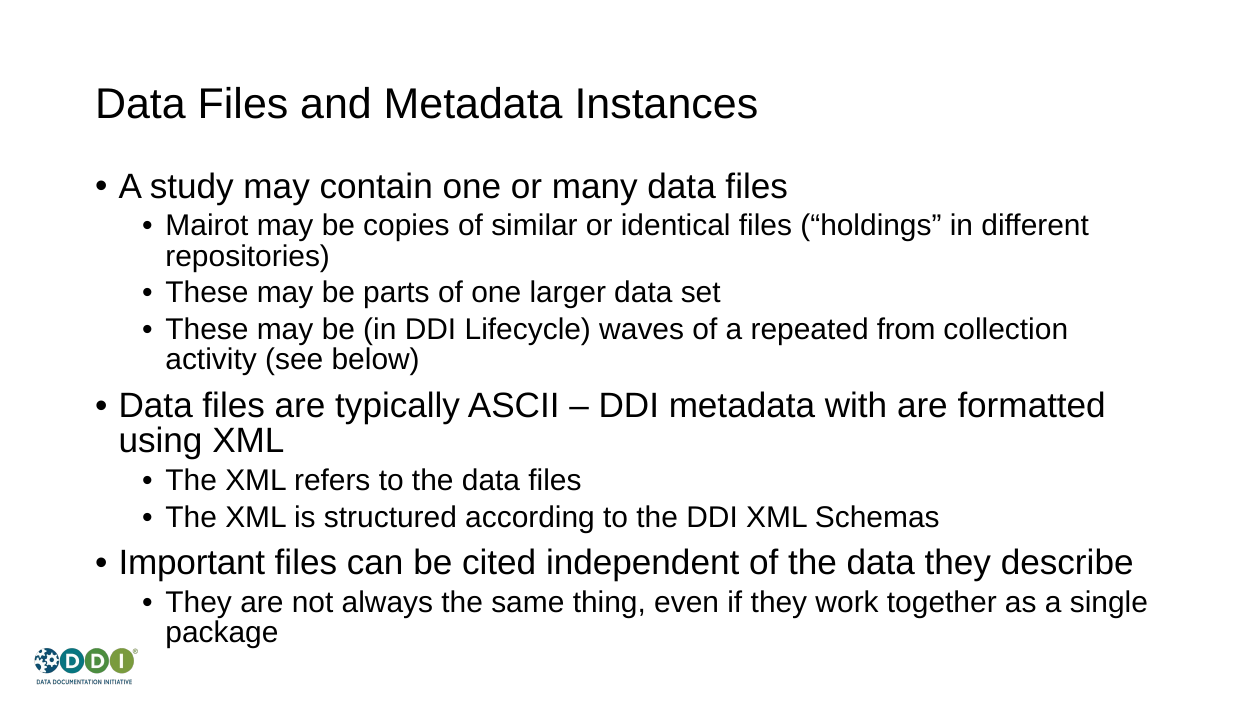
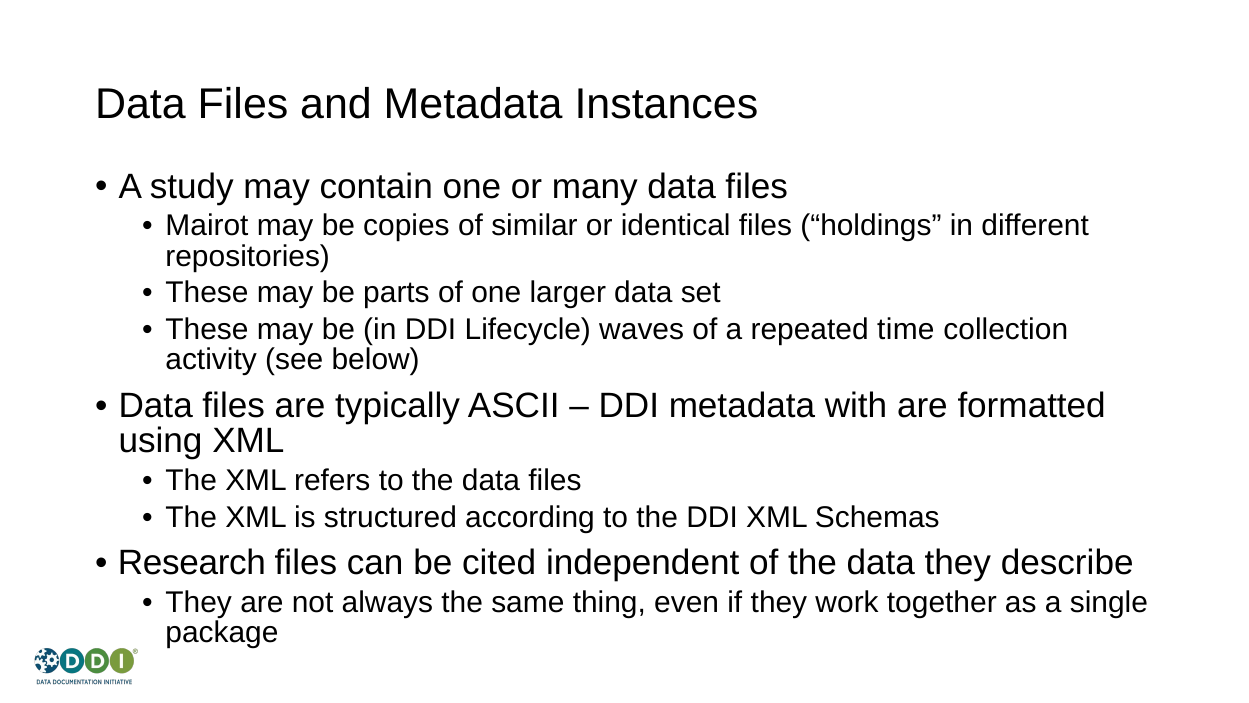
from: from -> time
Important: Important -> Research
